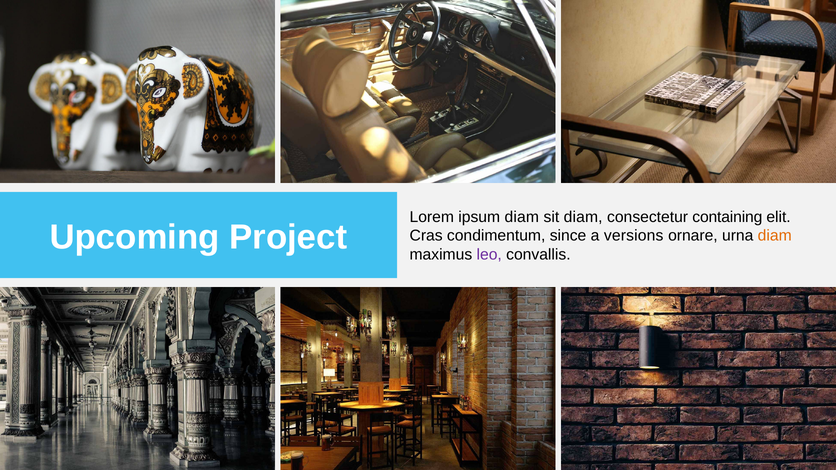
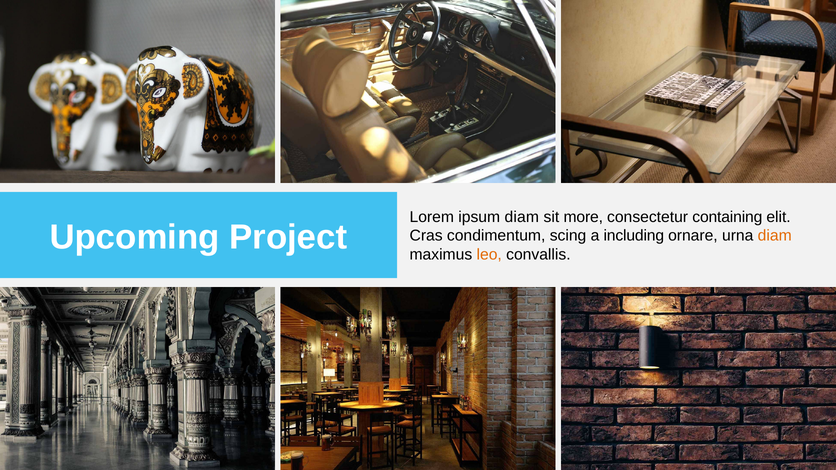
sit diam: diam -> more
since: since -> scing
versions: versions -> including
leo colour: purple -> orange
